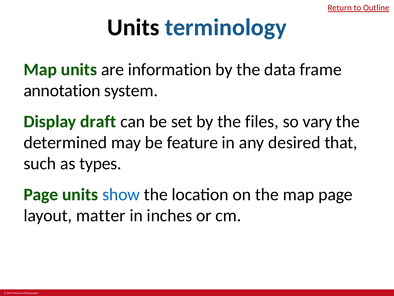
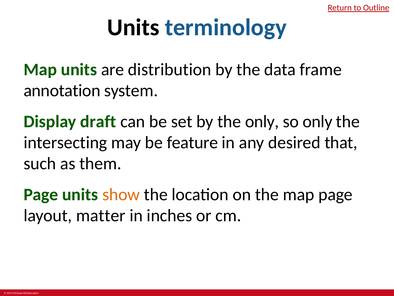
information: information -> distribution
the files: files -> only
so vary: vary -> only
determined: determined -> intersecting
types: types -> them
show colour: blue -> orange
